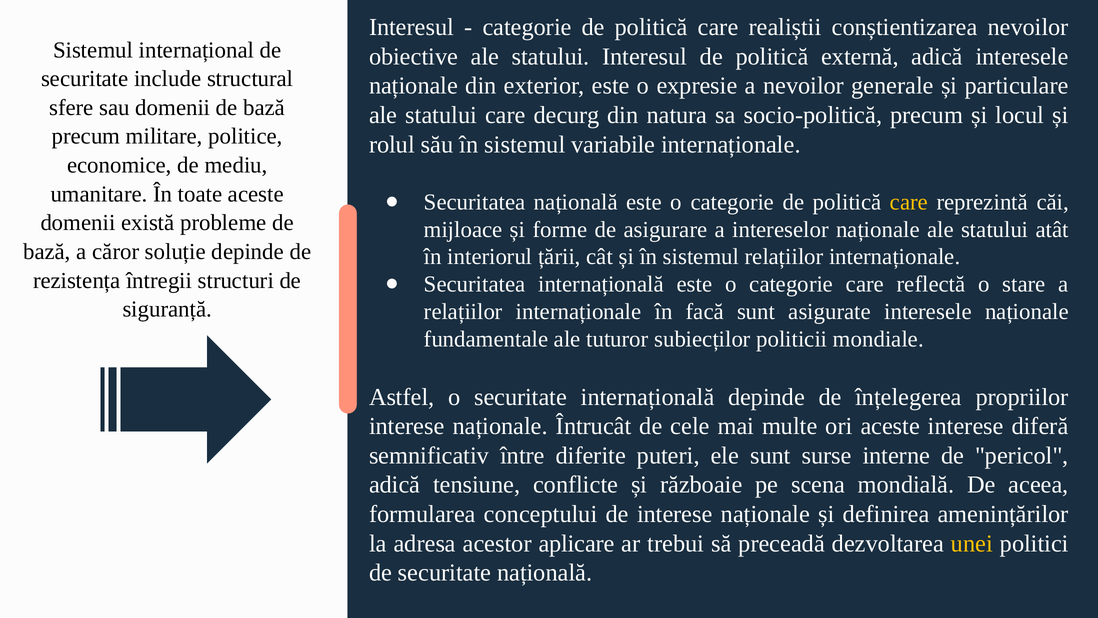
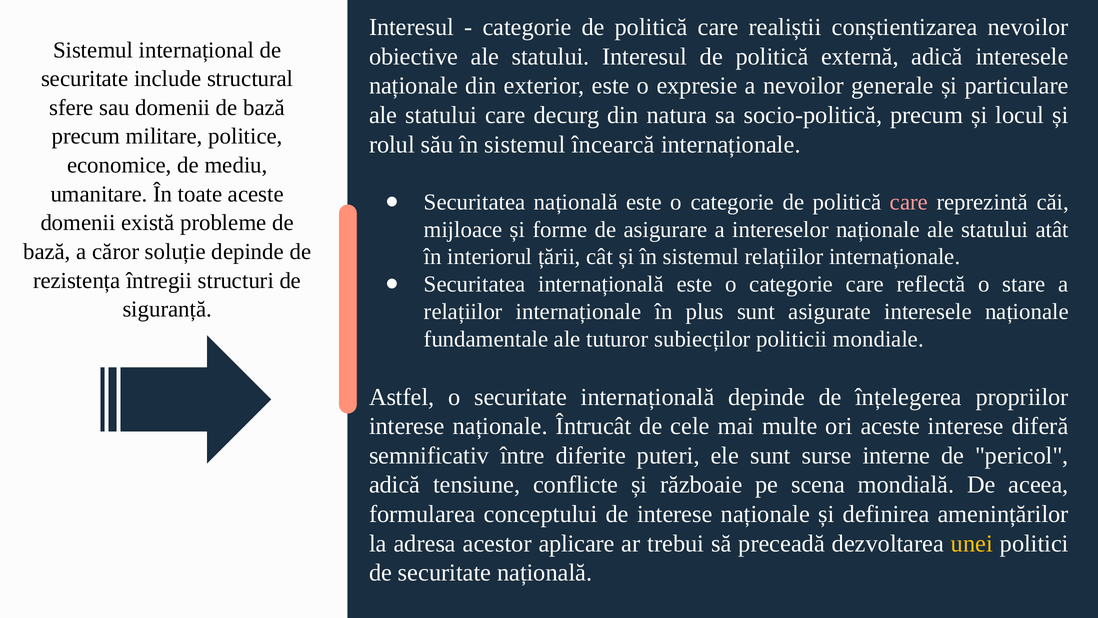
variabile: variabile -> încearcă
care at (909, 202) colour: yellow -> pink
facă: facă -> plus
